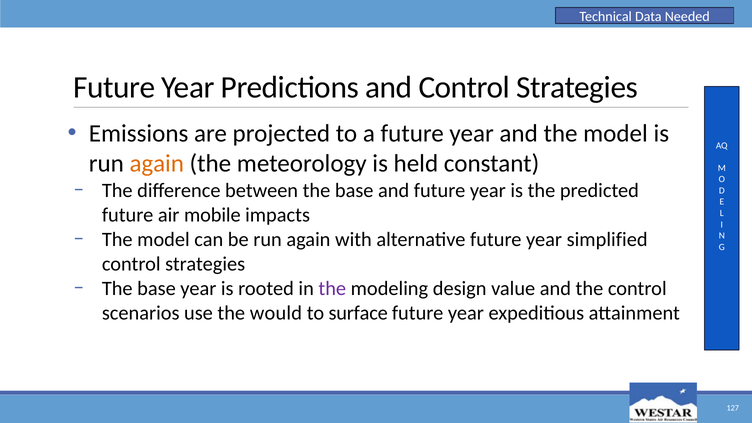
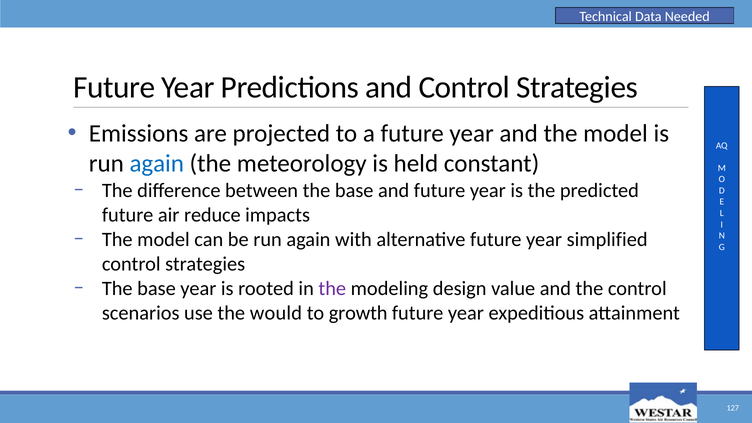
again at (157, 164) colour: orange -> blue
mobile: mobile -> reduce
surface: surface -> growth
